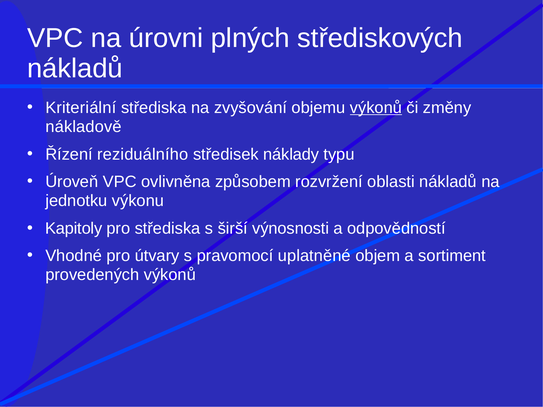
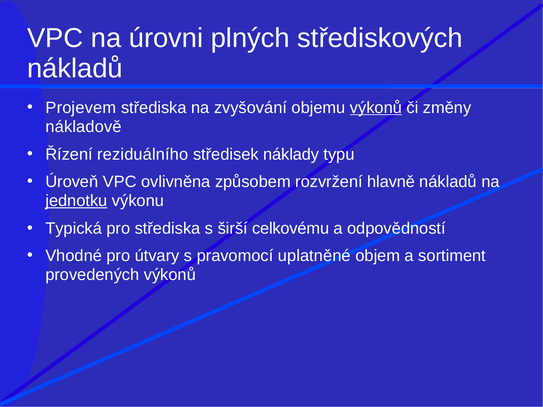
Kriteriální: Kriteriální -> Projevem
oblasti: oblasti -> hlavně
jednotku underline: none -> present
Kapitoly: Kapitoly -> Typická
výnosnosti: výnosnosti -> celkovému
